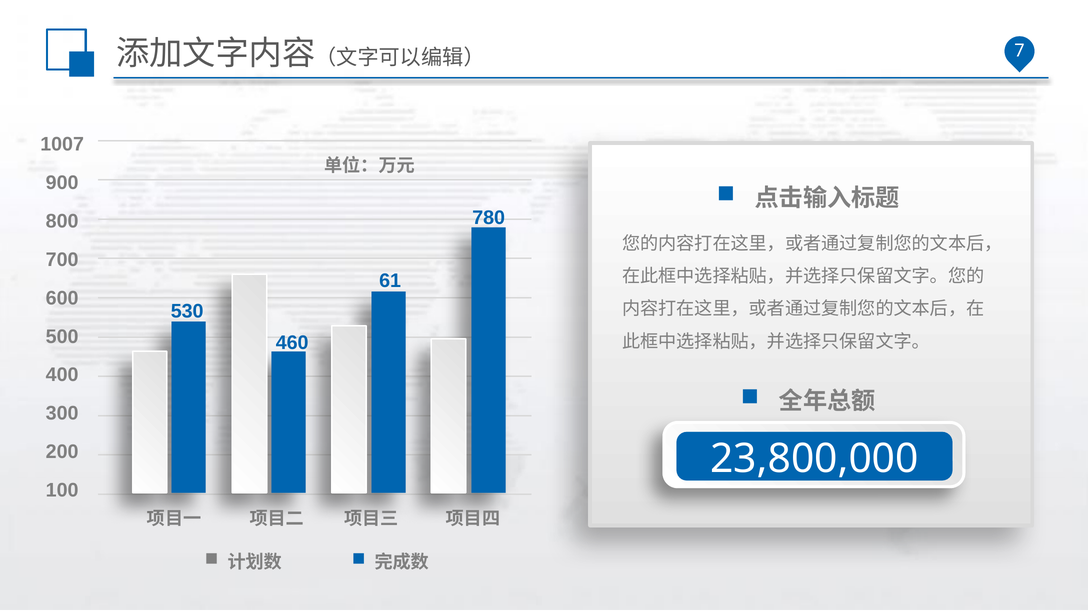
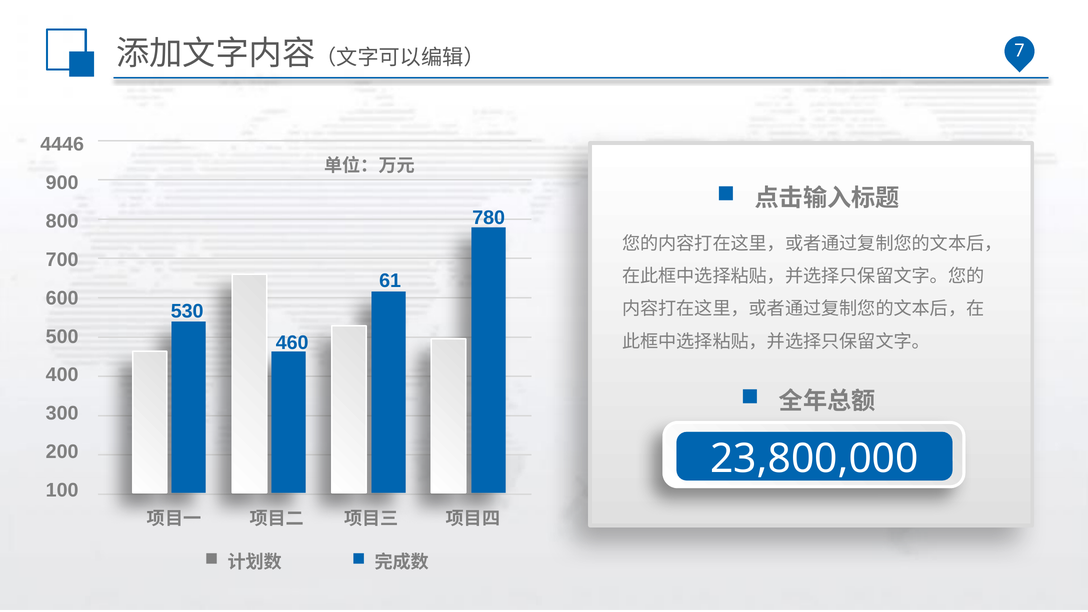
1007: 1007 -> 4446
